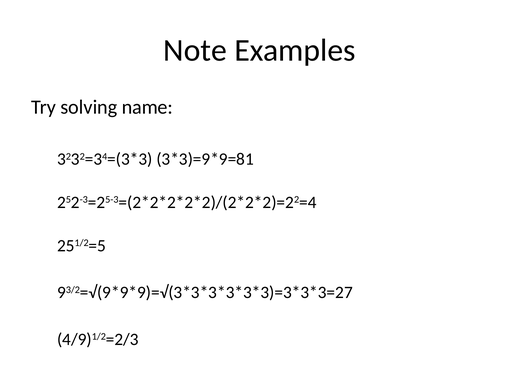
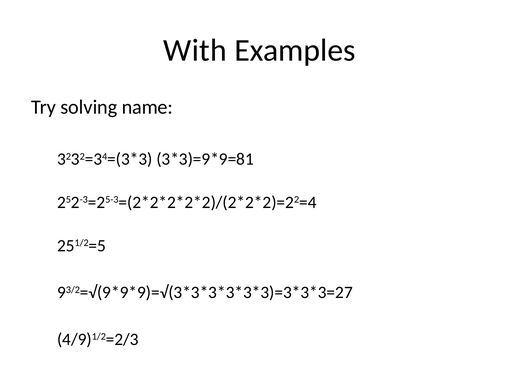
Note: Note -> With
